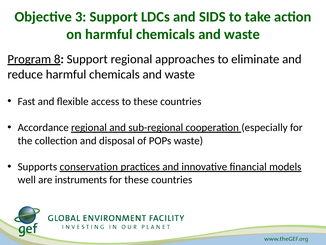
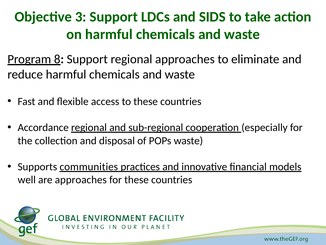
conservation: conservation -> communities
are instruments: instruments -> approaches
